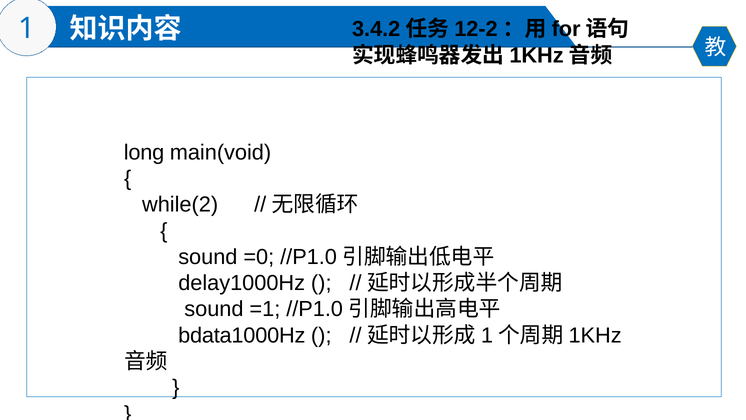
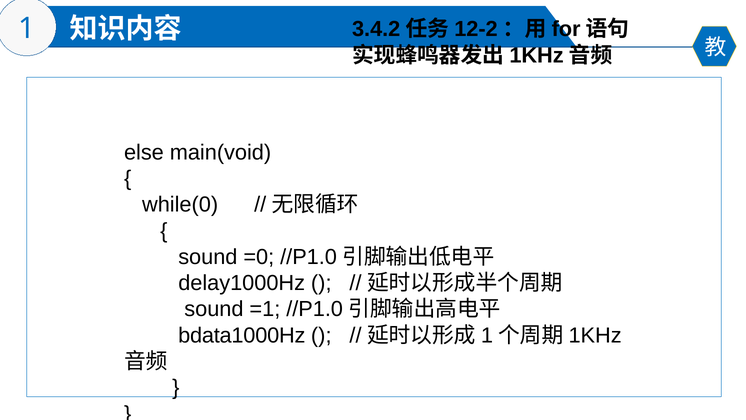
long: long -> else
while(2: while(2 -> while(0
